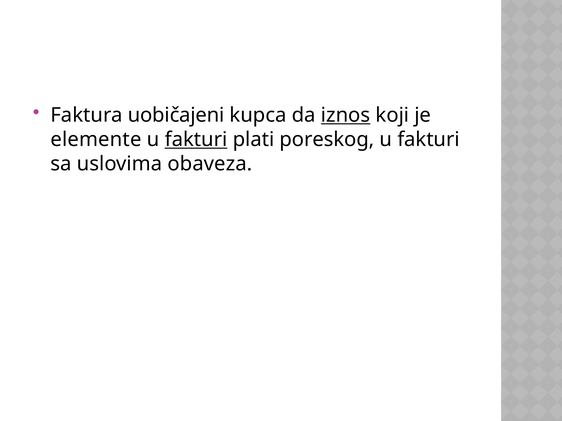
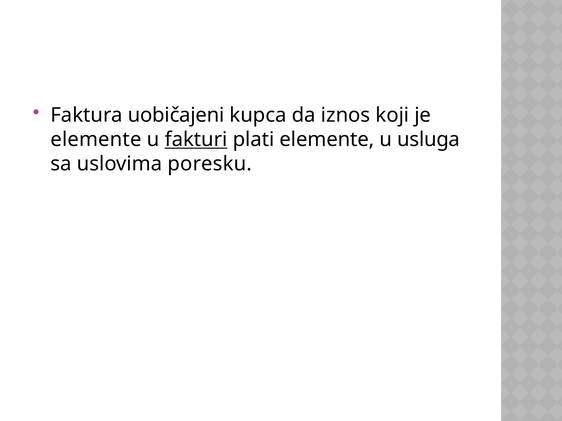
iznos underline: present -> none
plati poreskog: poreskog -> elemente
fakturi at (429, 140): fakturi -> usluga
obaveza: obaveza -> poresku
